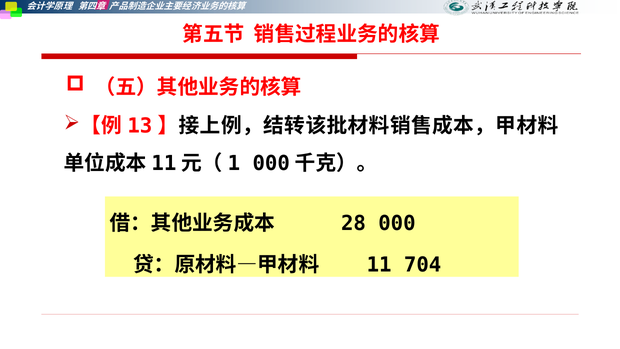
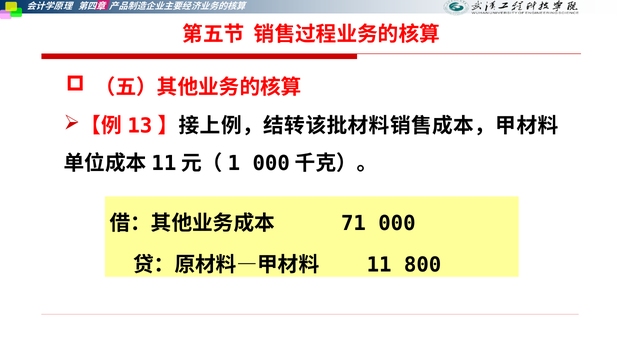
28: 28 -> 71
704: 704 -> 800
